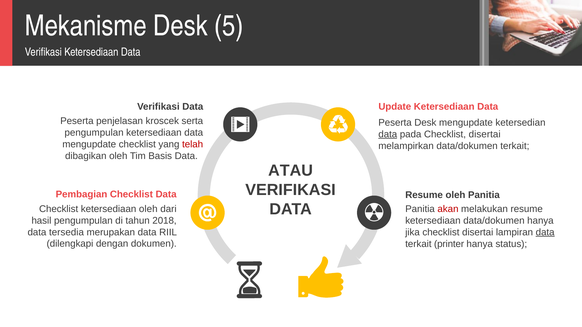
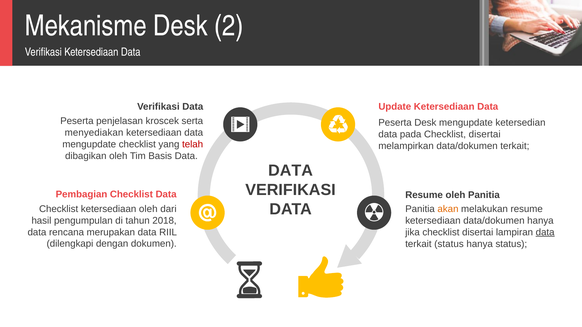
5: 5 -> 2
pengumpulan at (94, 133): pengumpulan -> menyediakan
data at (388, 134) underline: present -> none
ATAU at (291, 171): ATAU -> DATA
akan colour: red -> orange
tersedia: tersedia -> rencana
terkait printer: printer -> status
